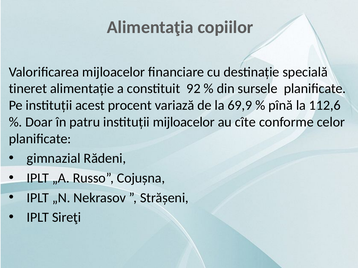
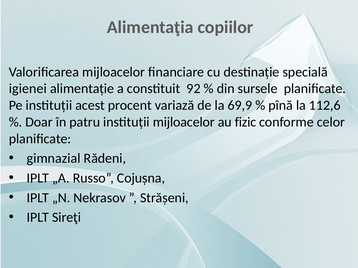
tineret: tineret -> igienei
cîte: cîte -> fizic
